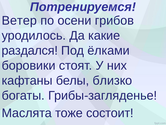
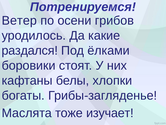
близко: близко -> хлопки
состоит: состоит -> изучает
